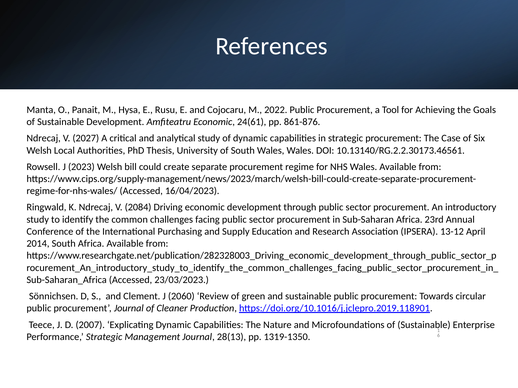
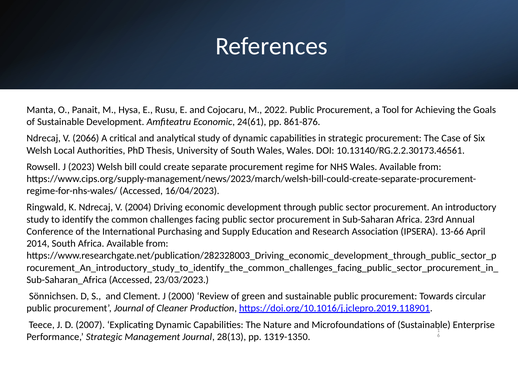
2027: 2027 -> 2066
2084: 2084 -> 2004
13-12: 13-12 -> 13-66
2060: 2060 -> 2000
